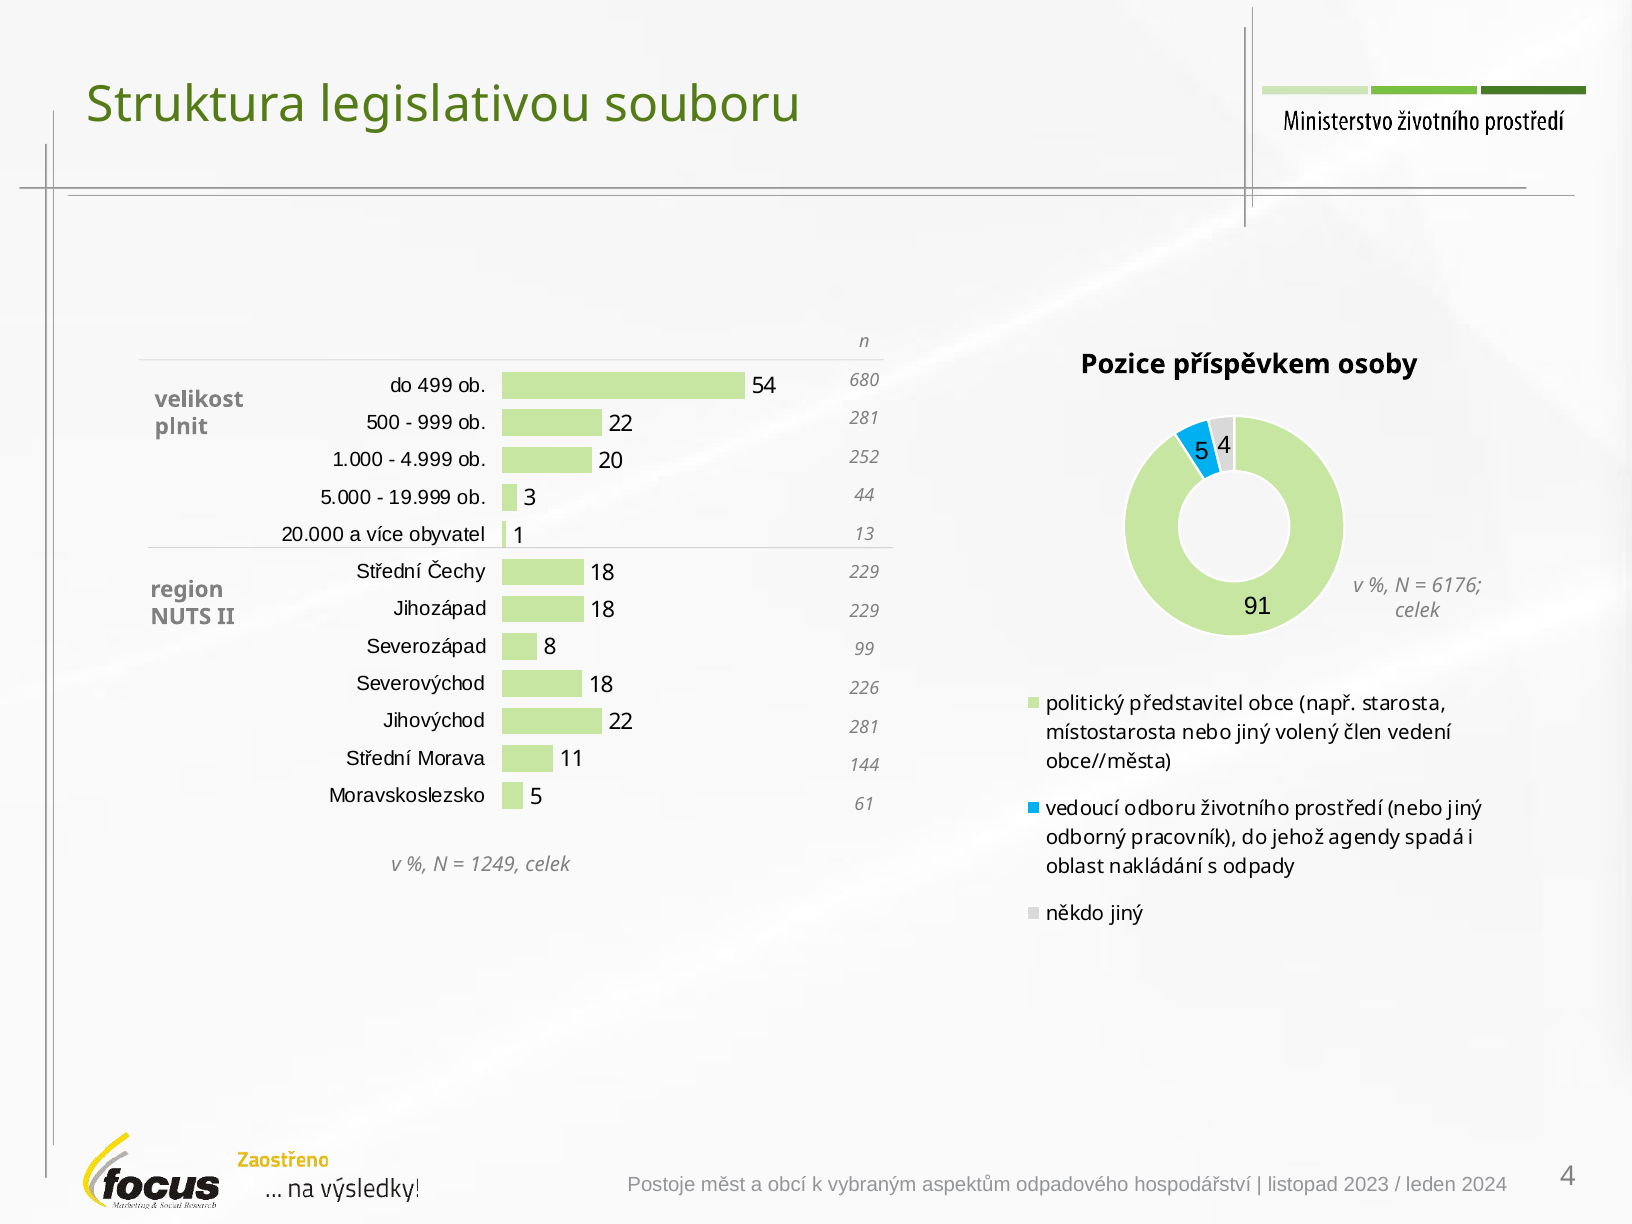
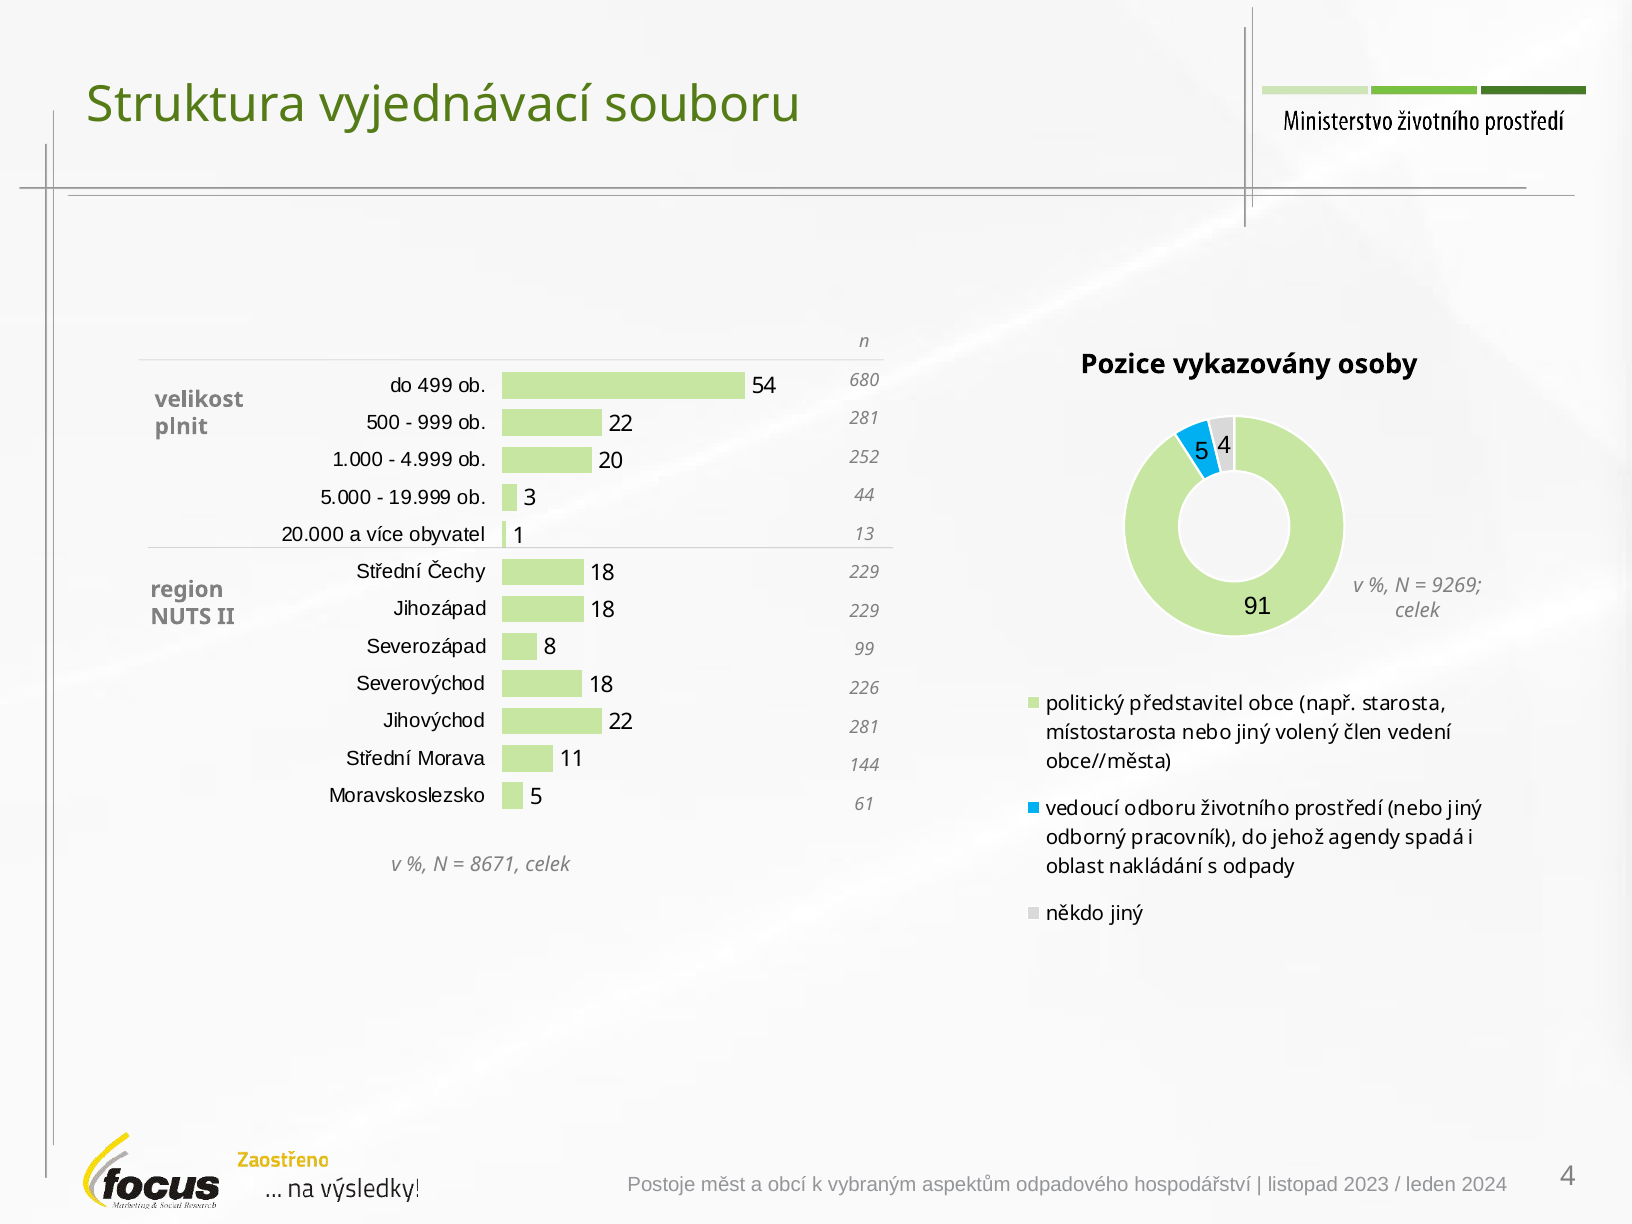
legislativou: legislativou -> vyjednávací
příspěvkem: příspěvkem -> vykazovány
6176: 6176 -> 9269
1249: 1249 -> 8671
